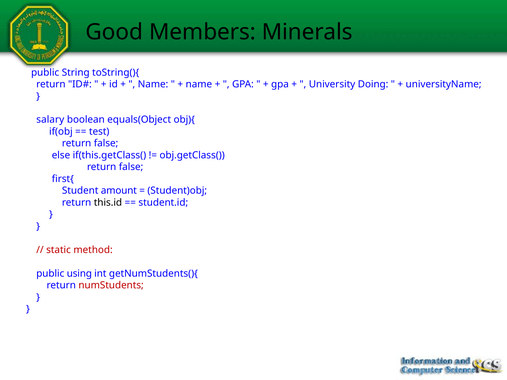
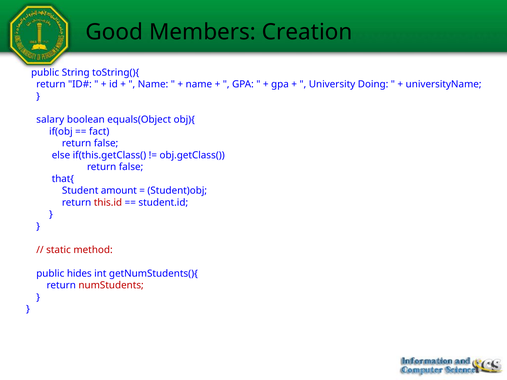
Minerals: Minerals -> Creation
test: test -> fact
first{: first{ -> that{
this.id colour: black -> red
using: using -> hides
